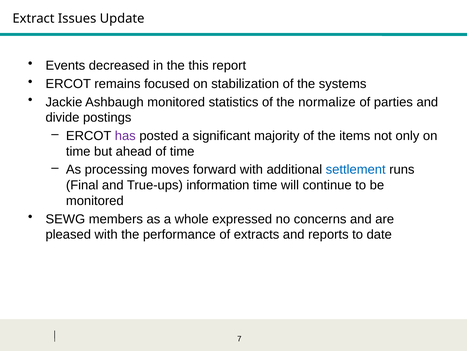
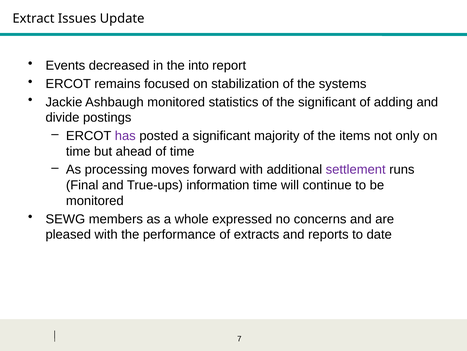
this: this -> into
the normalize: normalize -> significant
parties: parties -> adding
settlement colour: blue -> purple
